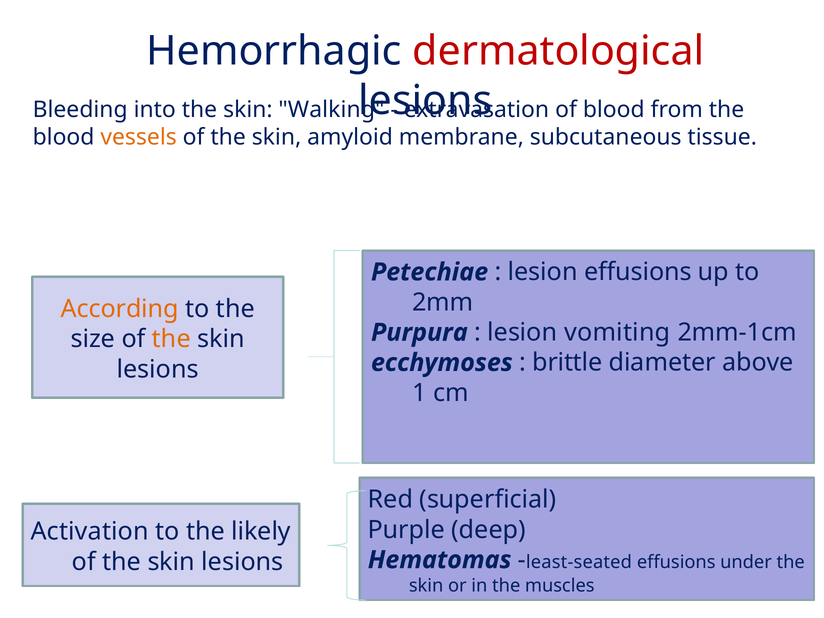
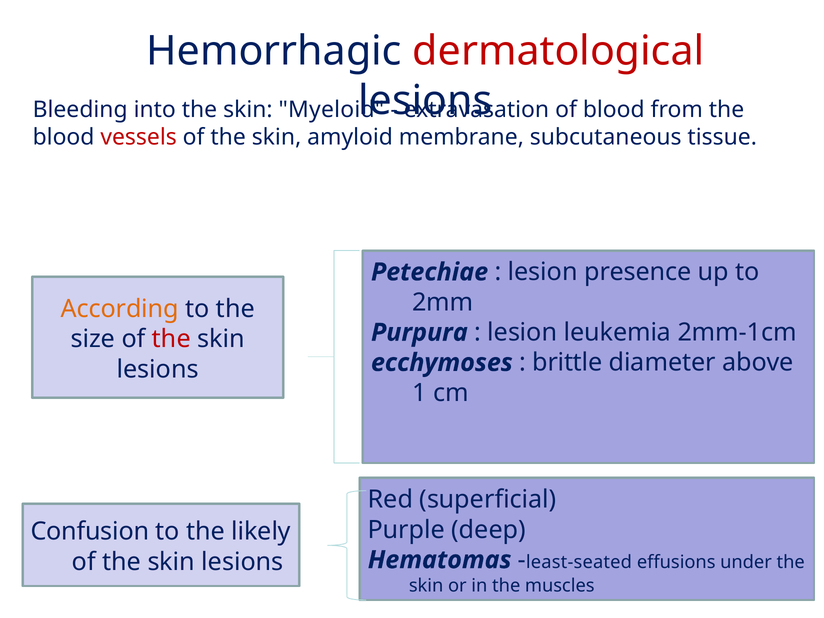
Walking: Walking -> Myeloid
vessels colour: orange -> red
lesion effusions: effusions -> presence
vomiting: vomiting -> leukemia
the at (171, 339) colour: orange -> red
Activation: Activation -> Confusion
